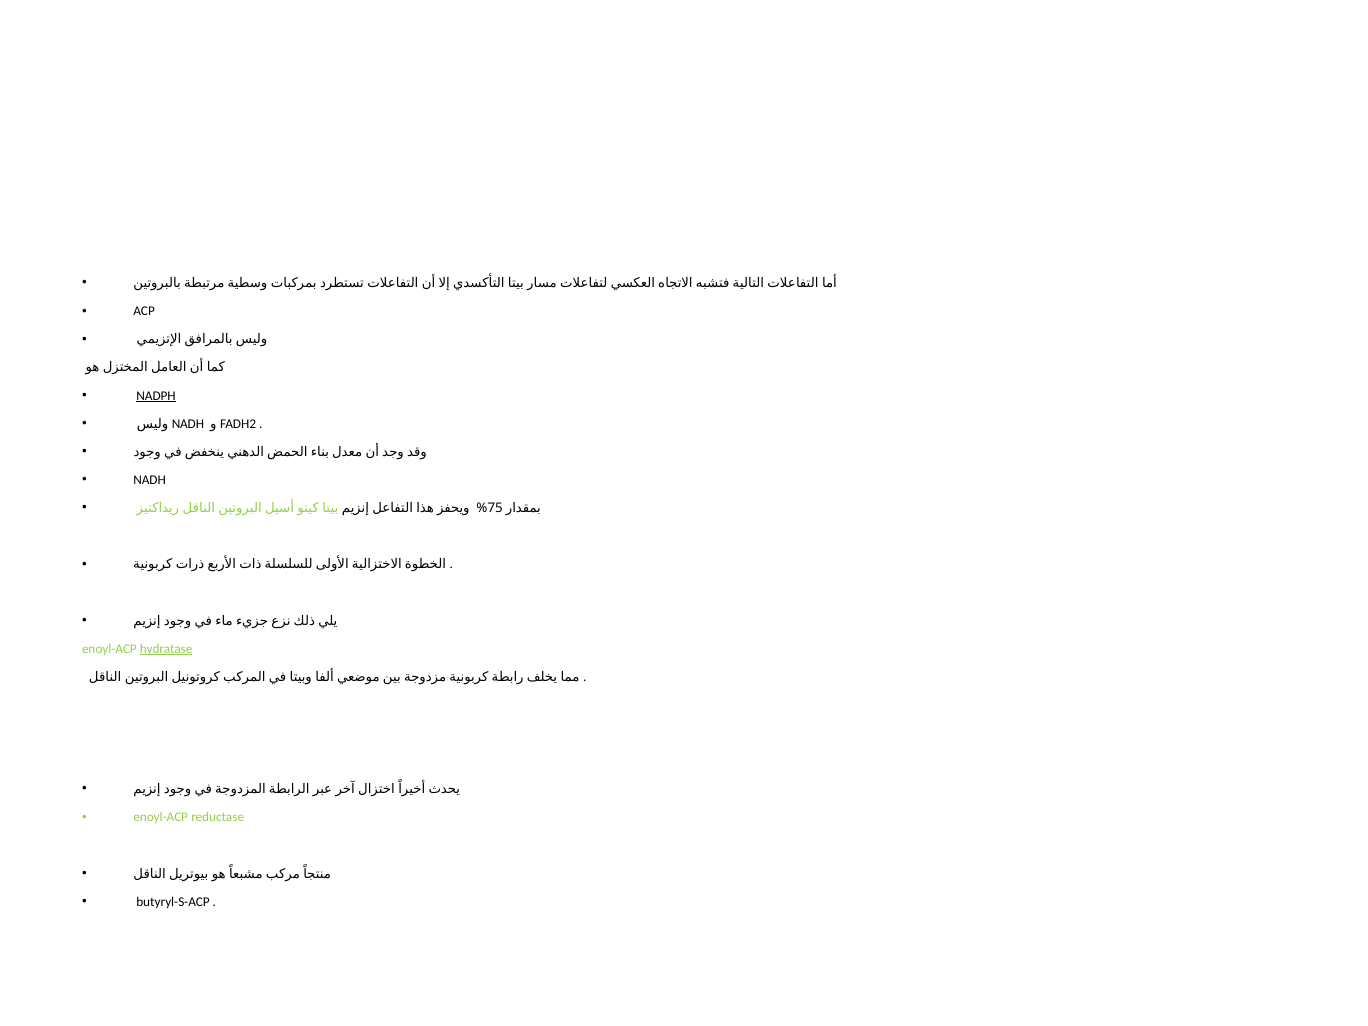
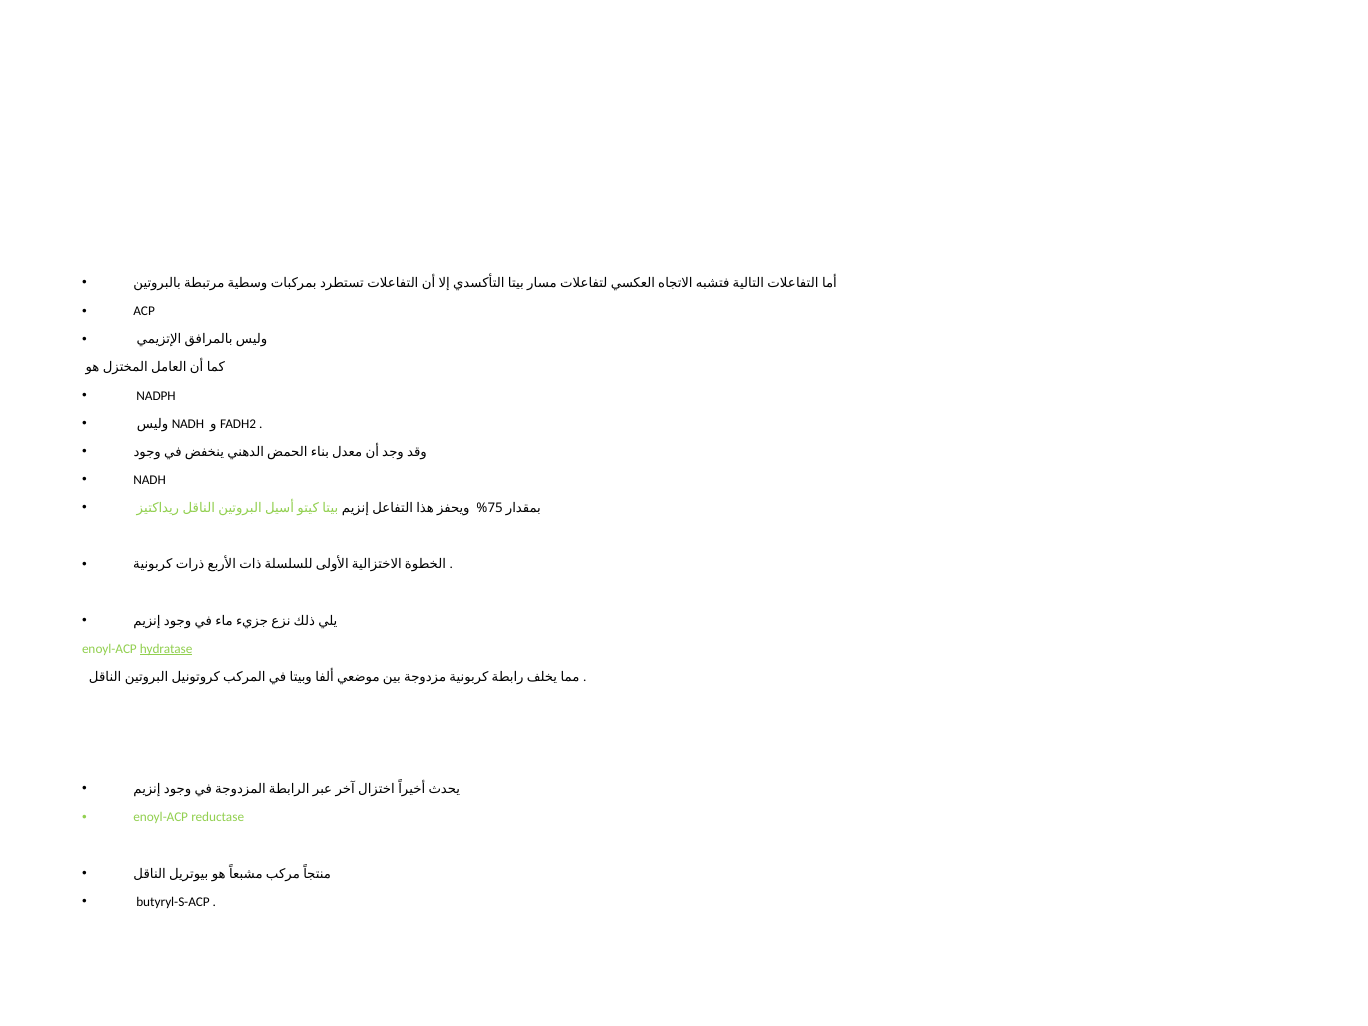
NADPH underline: present -> none
